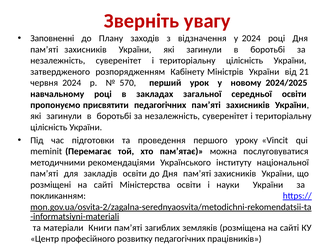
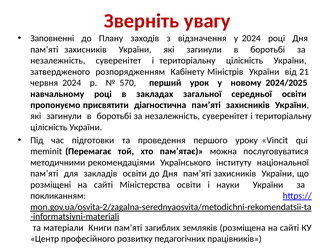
присвятити педагогічних: педагогічних -> діагностична
